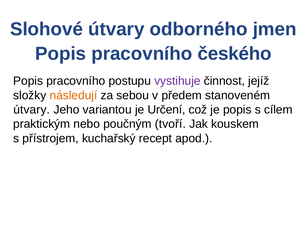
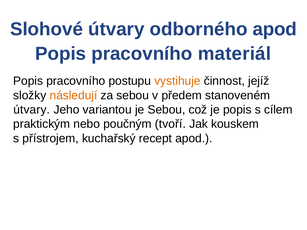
odborného jmen: jmen -> apod
českého: českého -> materiál
vystihuje colour: purple -> orange
je Určení: Určení -> Sebou
